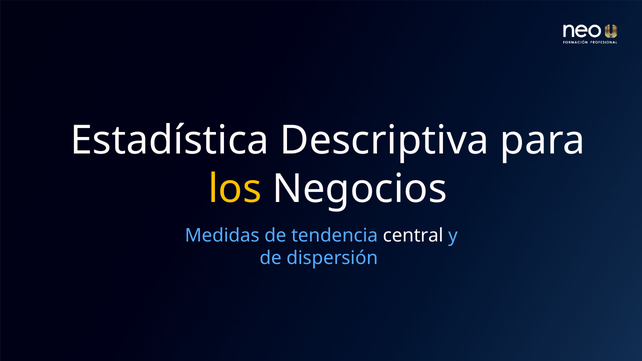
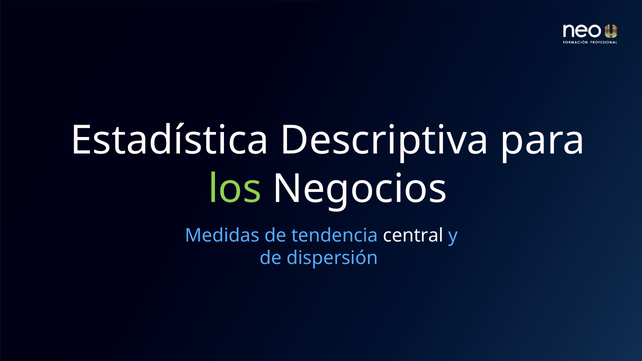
los colour: yellow -> light green
